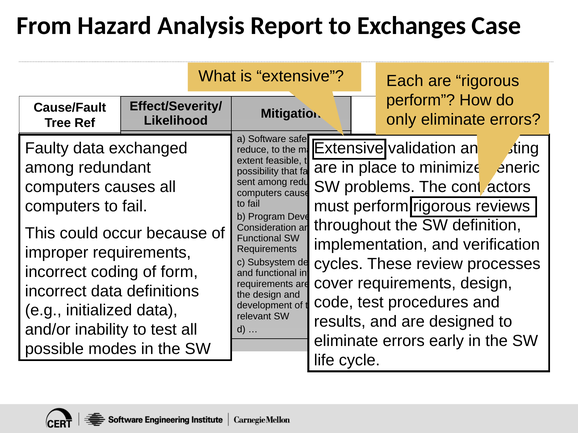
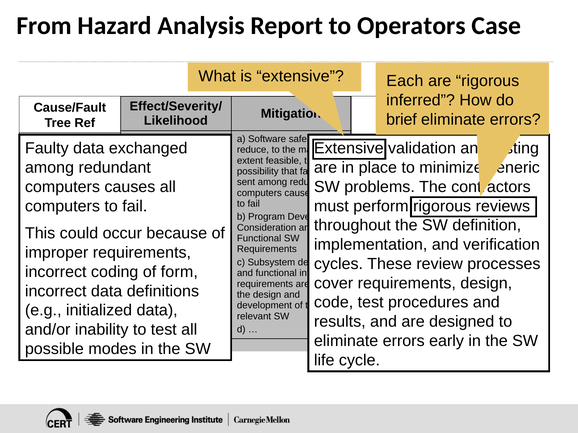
Exchanges: Exchanges -> Operators
perform at (421, 100): perform -> inferred
only: only -> brief
